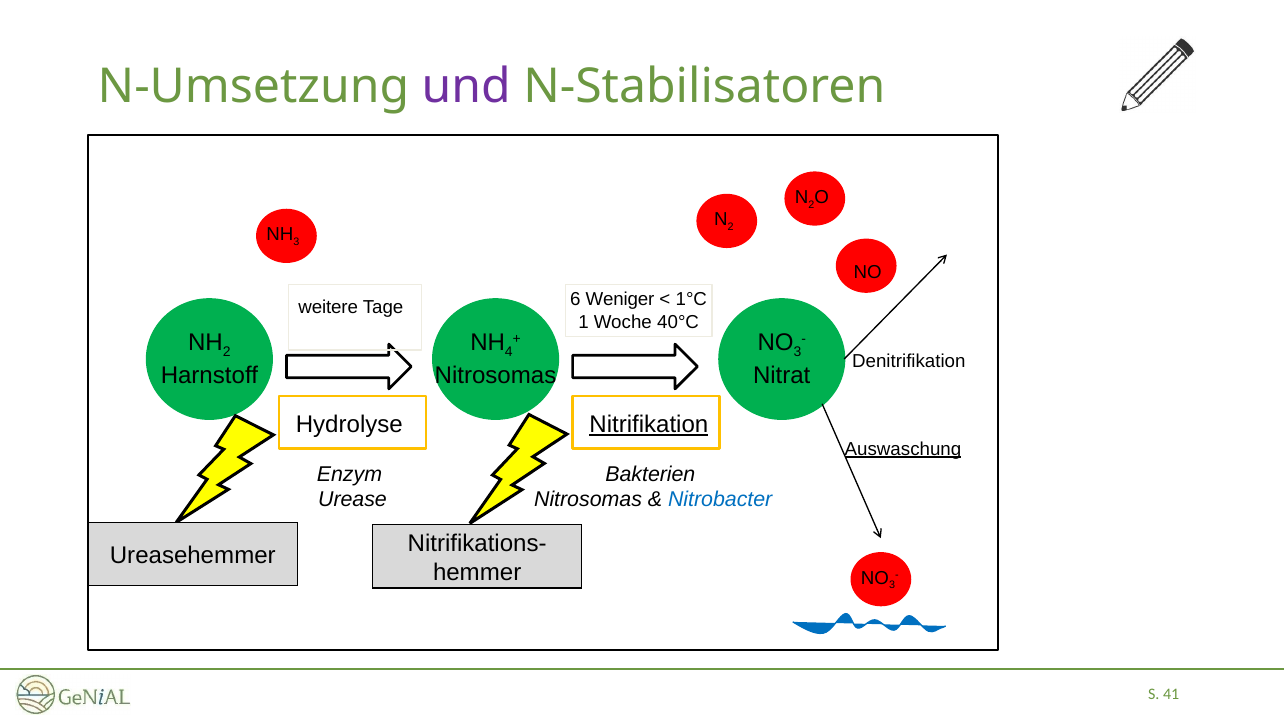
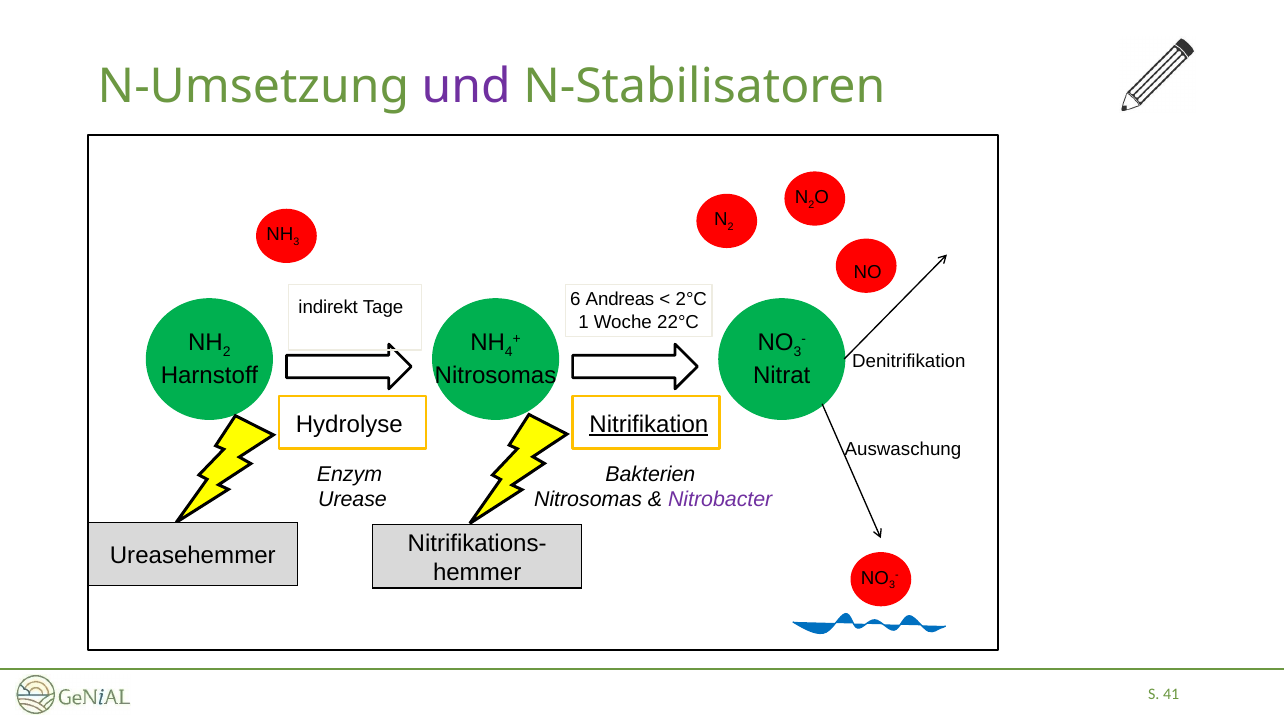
Weniger: Weniger -> Andreas
1°C: 1°C -> 2°C
weitere: weitere -> indirekt
40°C: 40°C -> 22°C
Auswaschung underline: present -> none
Nitrobacter colour: blue -> purple
